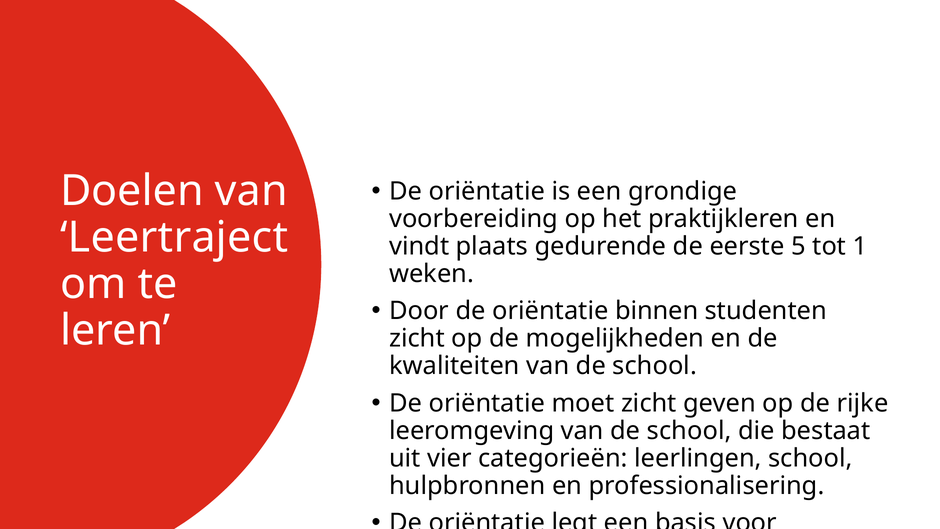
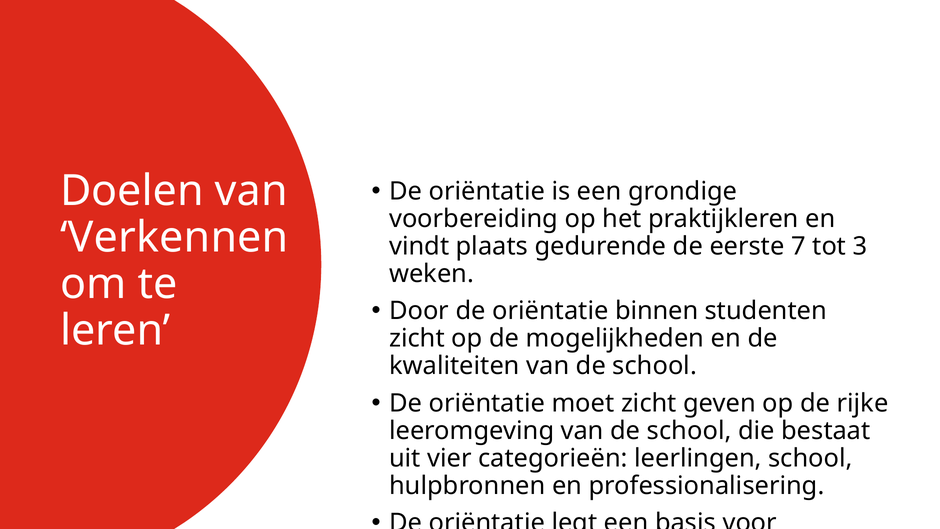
Leertraject at (174, 237): Leertraject -> Verkennen
5: 5 -> 7
1: 1 -> 3
